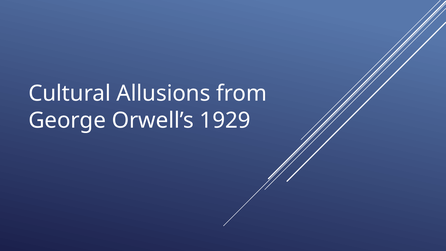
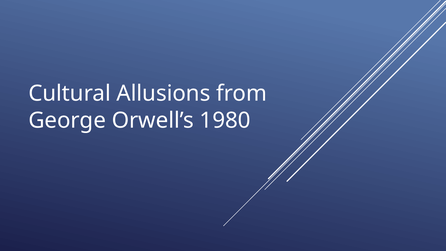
1929: 1929 -> 1980
